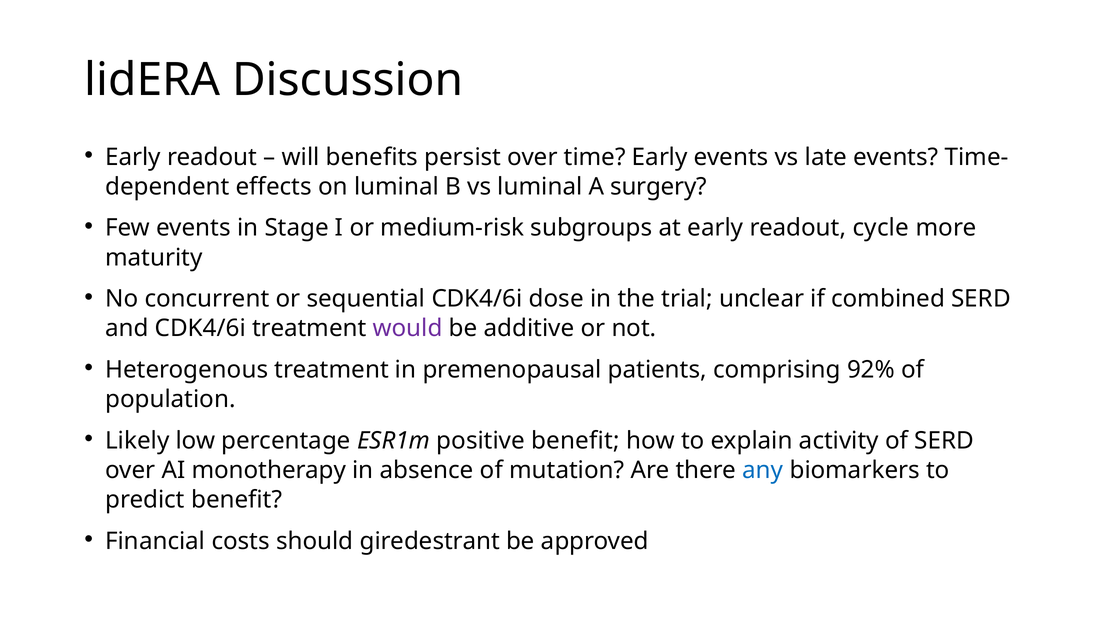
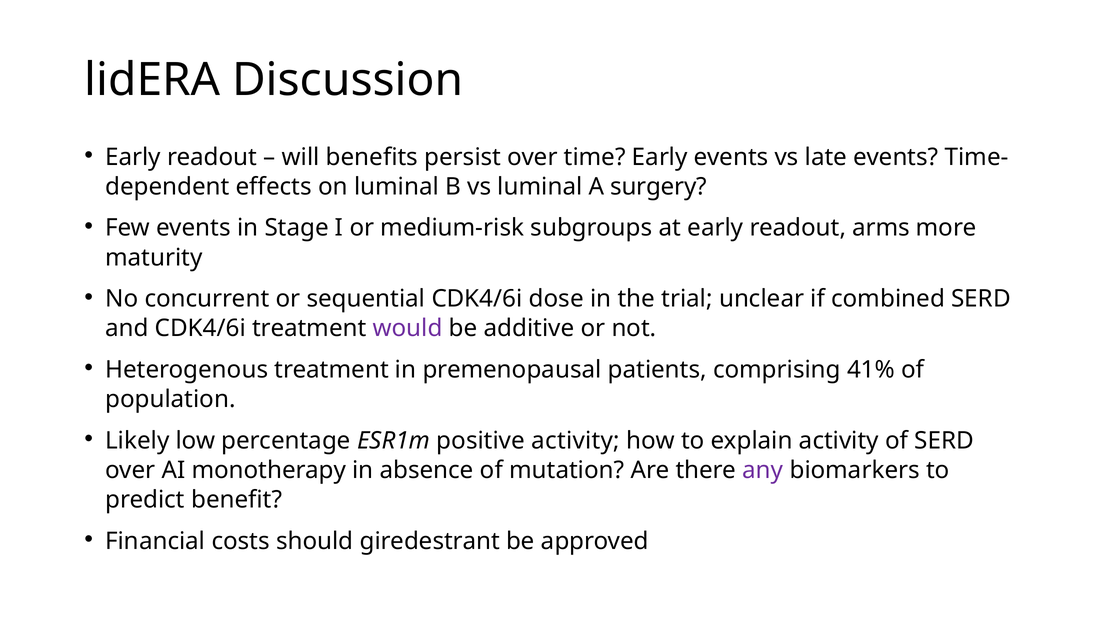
cycle: cycle -> arms
92%: 92% -> 41%
positive benefit: benefit -> activity
any colour: blue -> purple
